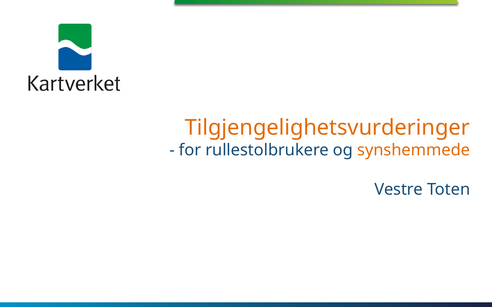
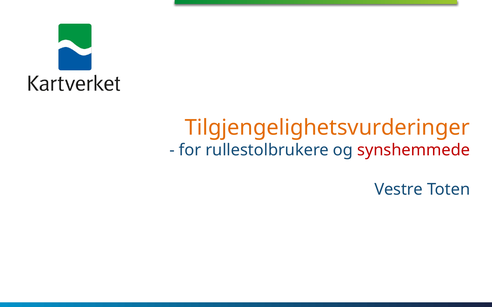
synshemmede colour: orange -> red
